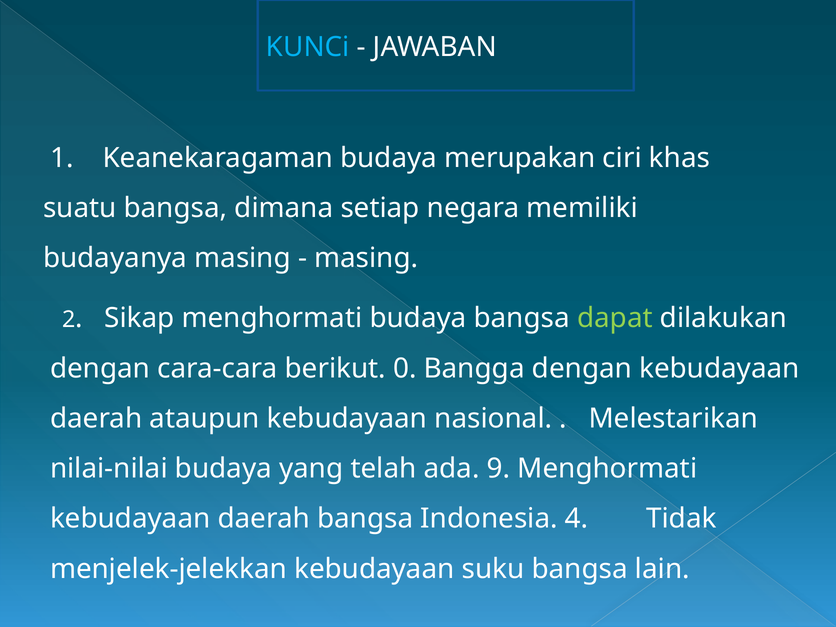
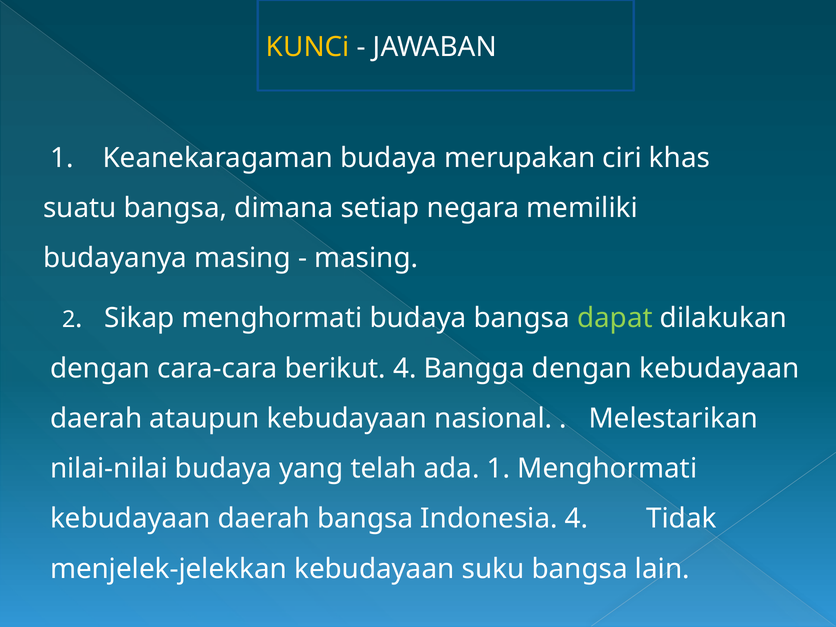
KUNCi colour: light blue -> yellow
berikut 0: 0 -> 4
ada 9: 9 -> 1
